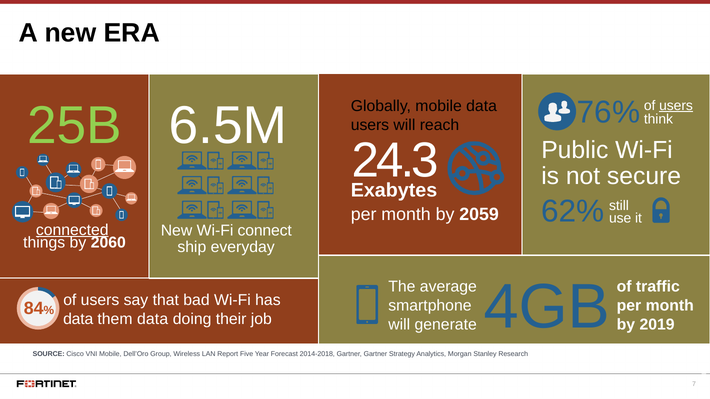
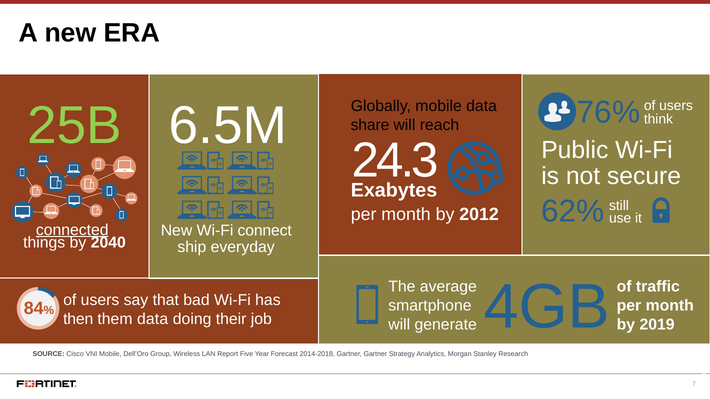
users at (676, 106) underline: present -> none
users at (370, 125): users -> share
2059: 2059 -> 2012
2060: 2060 -> 2040
data at (78, 319): data -> then
